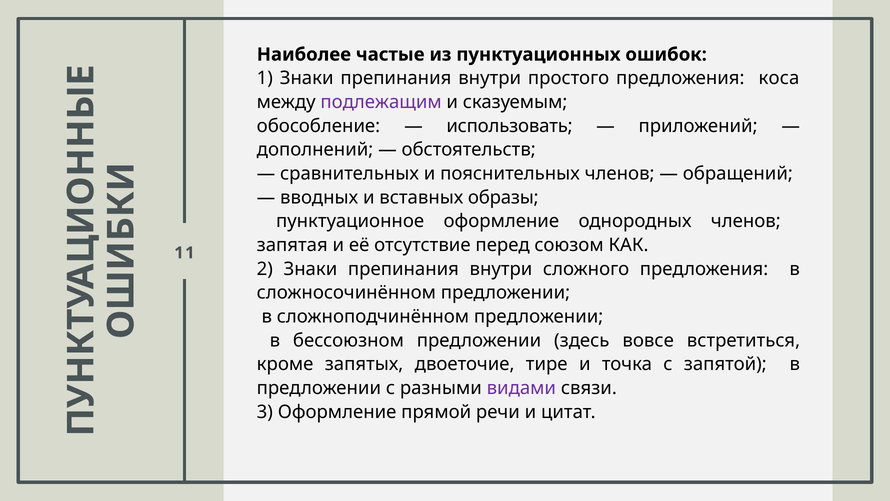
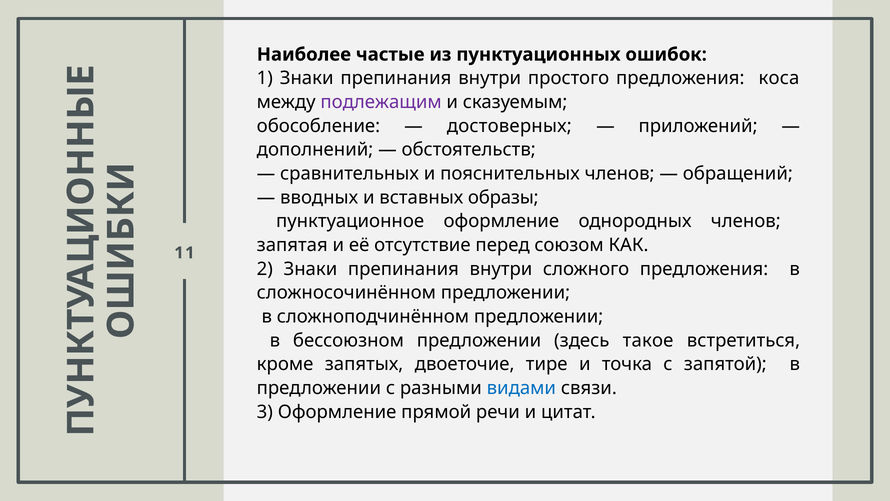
использовать: использовать -> достоверных
вовсе: вовсе -> такое
видами colour: purple -> blue
